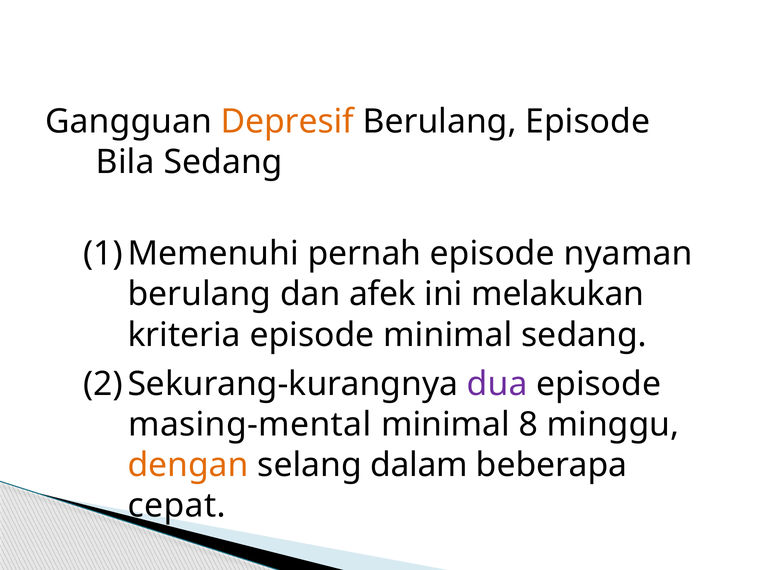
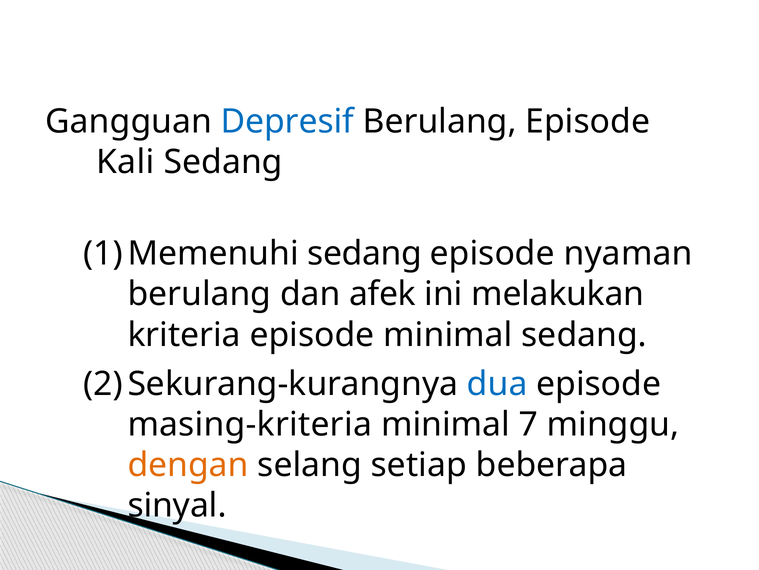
Depresif colour: orange -> blue
Bila: Bila -> Kali
pernah at (365, 253): pernah -> sedang
dua colour: purple -> blue
masing-mental: masing-mental -> masing-kriteria
8: 8 -> 7
dalam: dalam -> setiap
cepat: cepat -> sinyal
